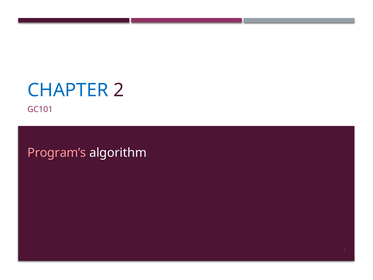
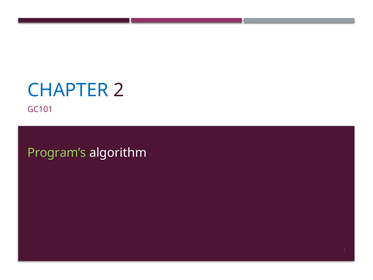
Program’s colour: pink -> light green
